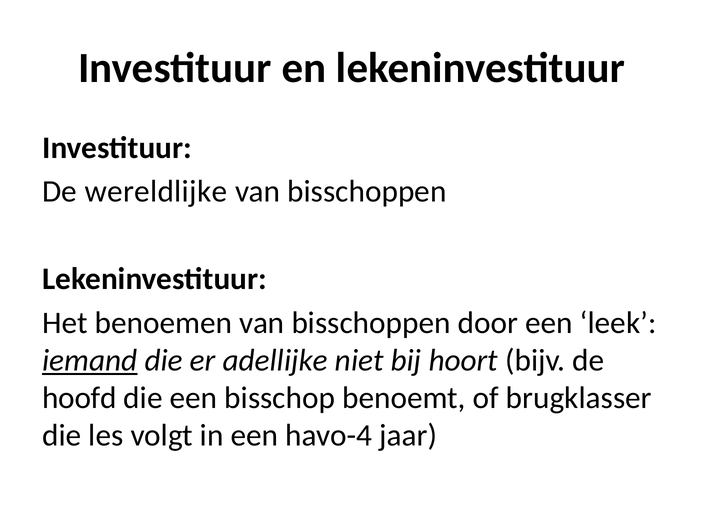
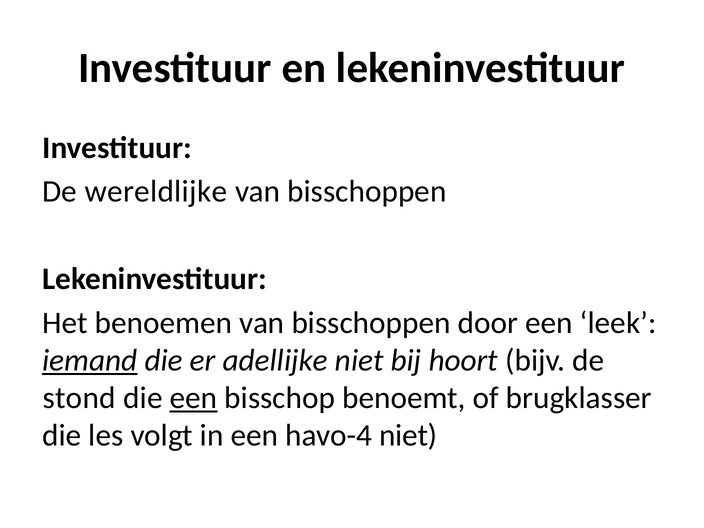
hoofd: hoofd -> stond
een at (194, 398) underline: none -> present
havo-4 jaar: jaar -> niet
